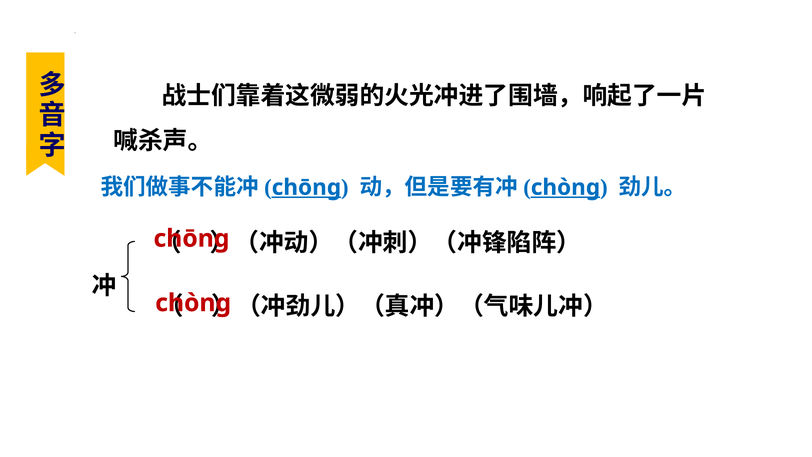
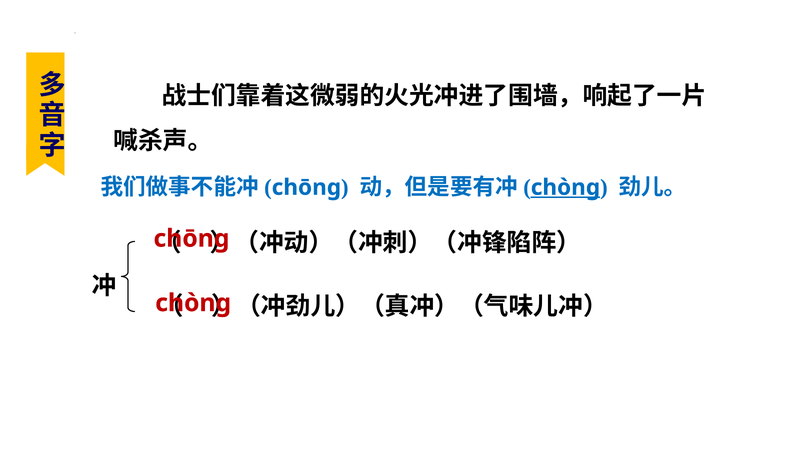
chōng at (306, 187) underline: present -> none
